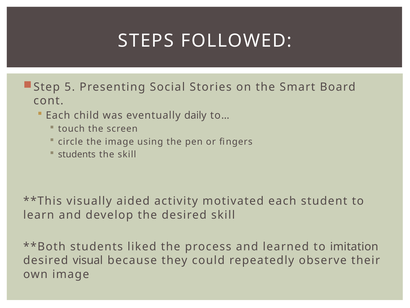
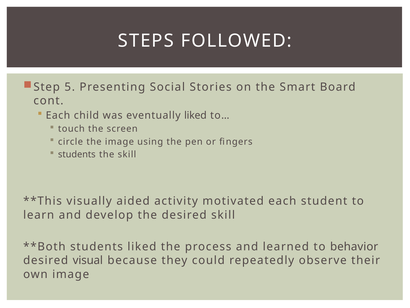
eventually daily: daily -> liked
imitation: imitation -> behavior
